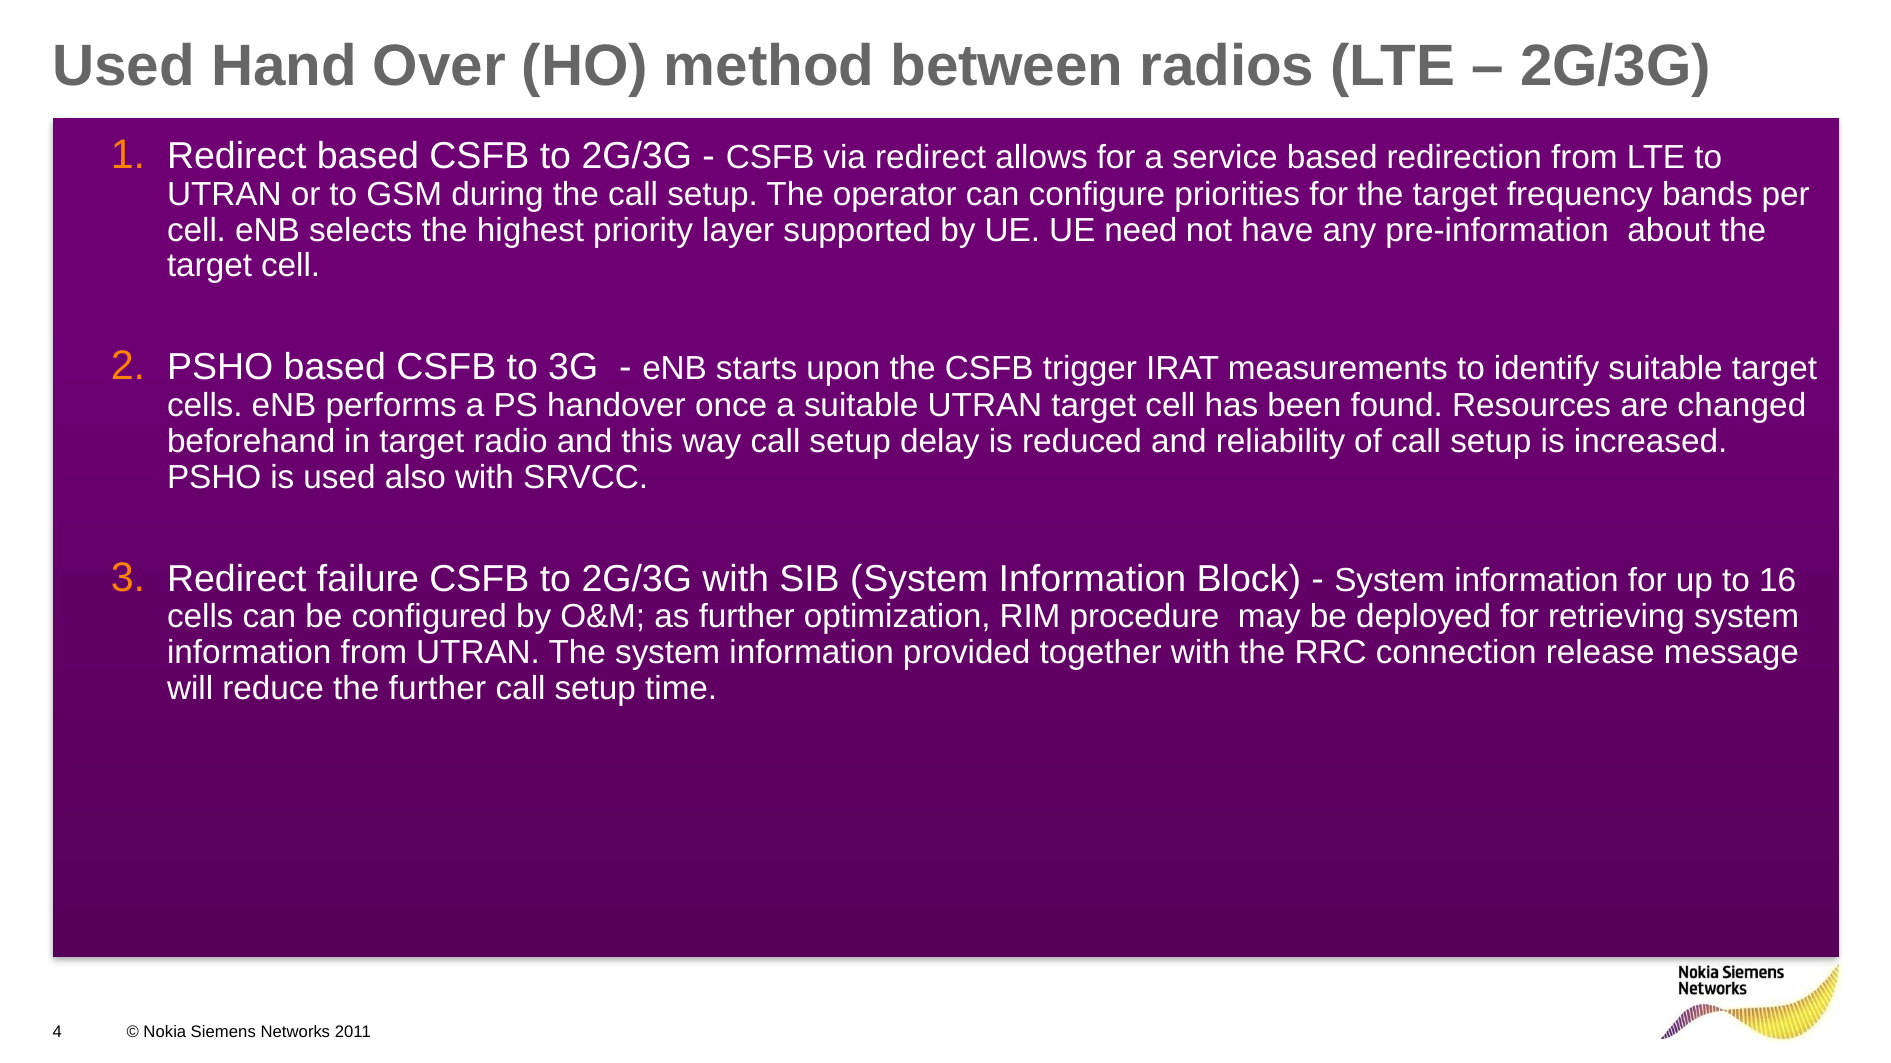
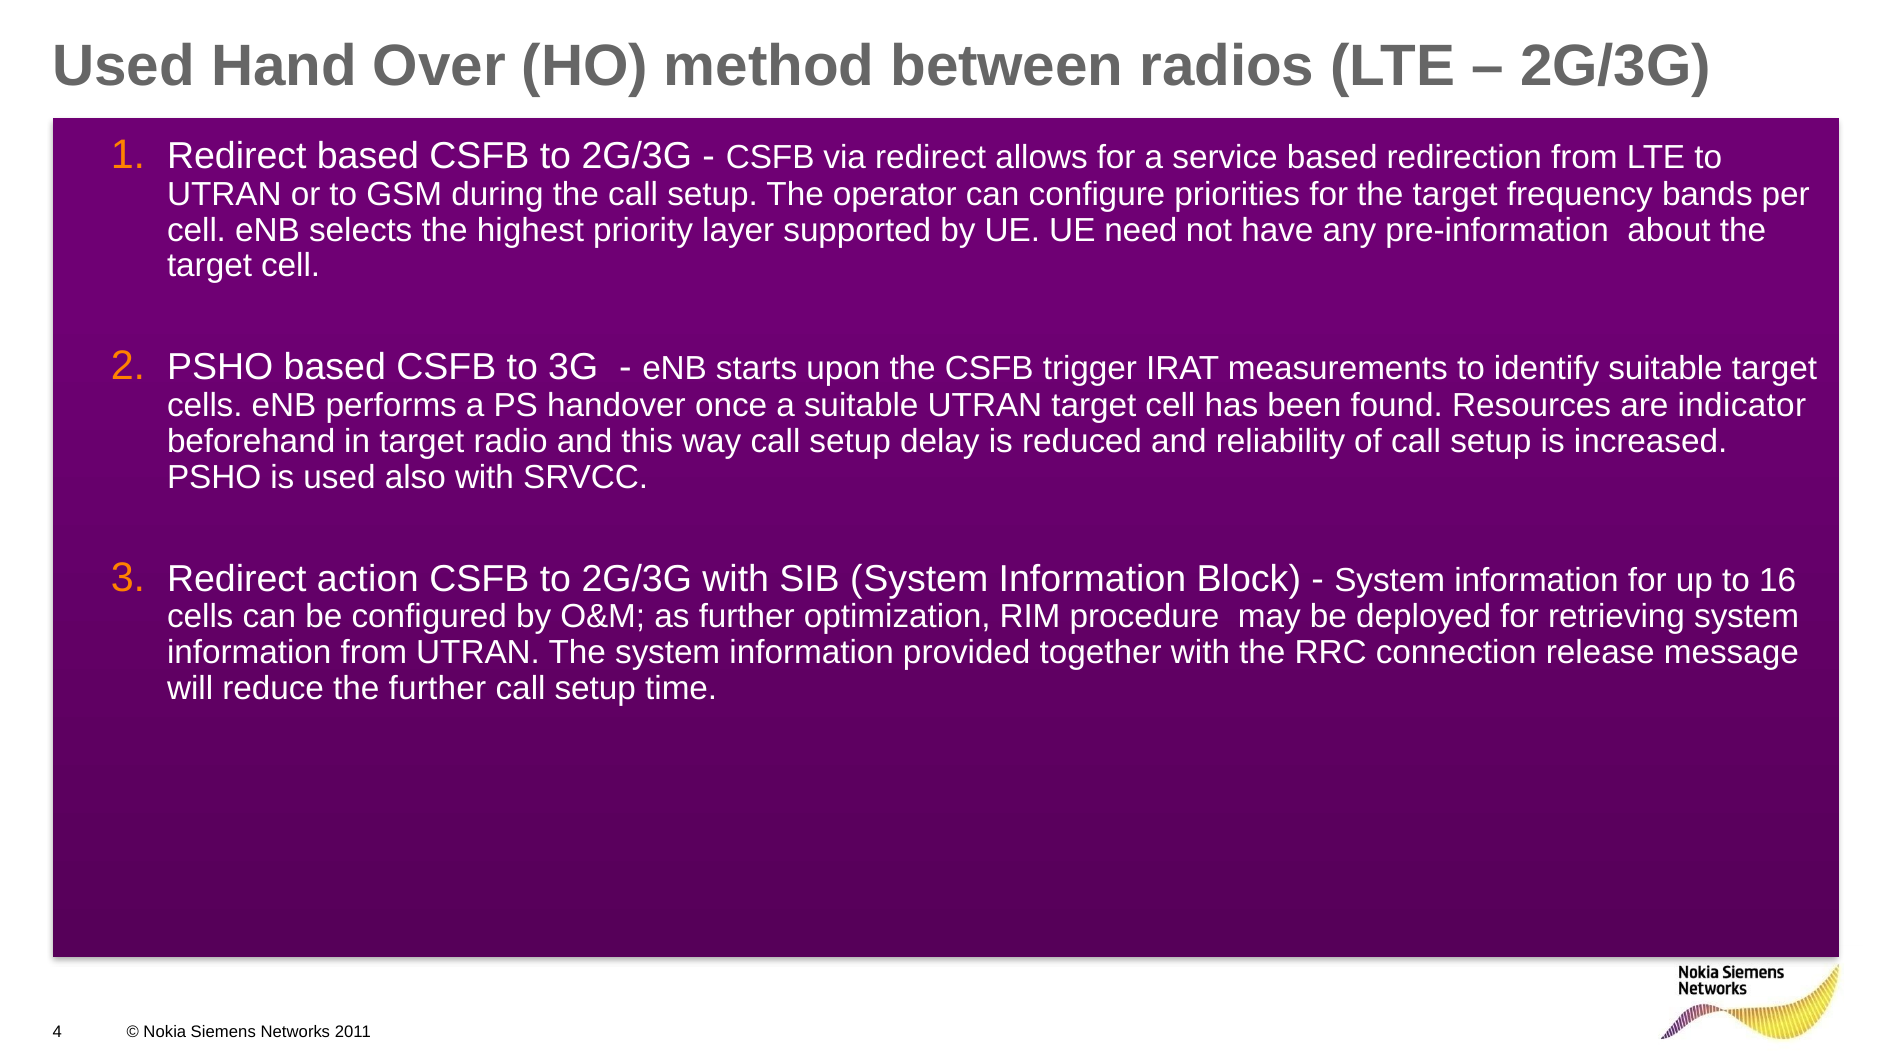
changed: changed -> indicator
failure: failure -> action
